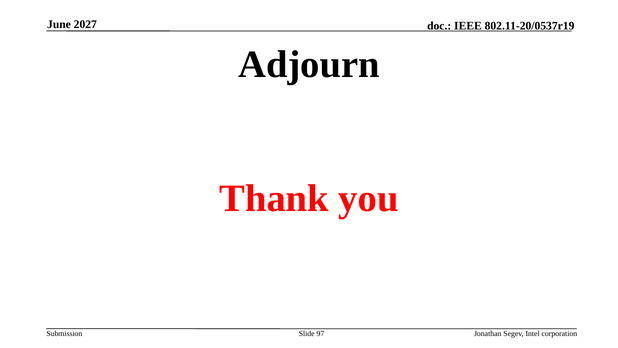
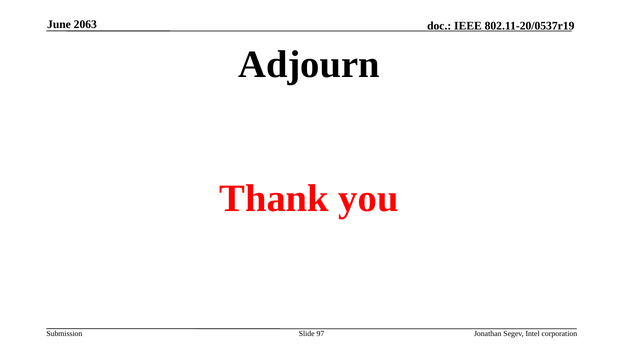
2027: 2027 -> 2063
